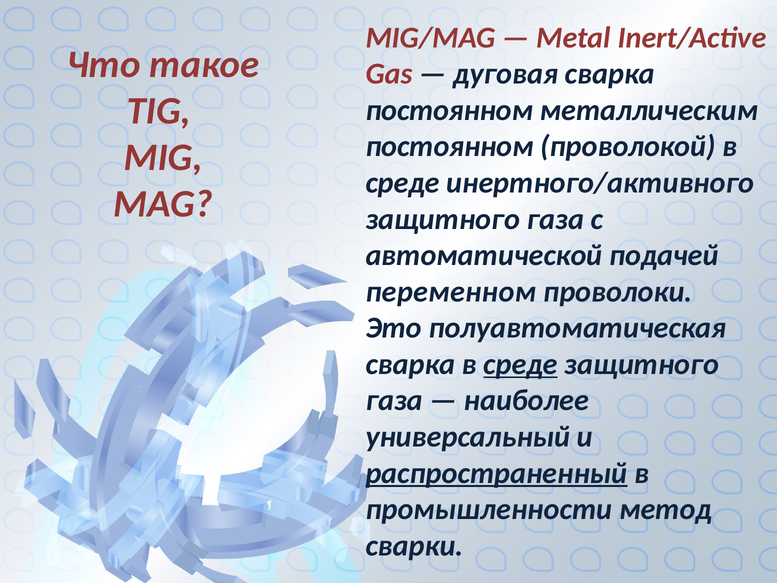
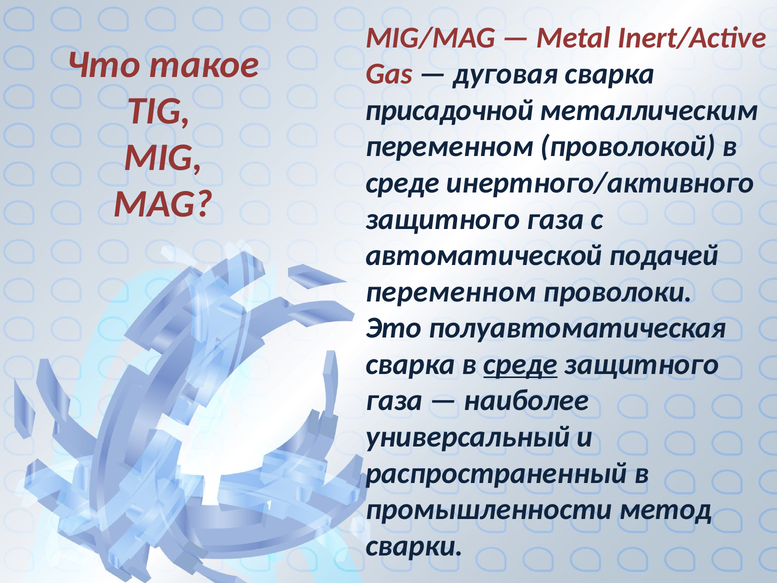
постоянном at (449, 110): постоянном -> присадочной
постоянном at (450, 146): постоянном -> переменном
распространенный underline: present -> none
